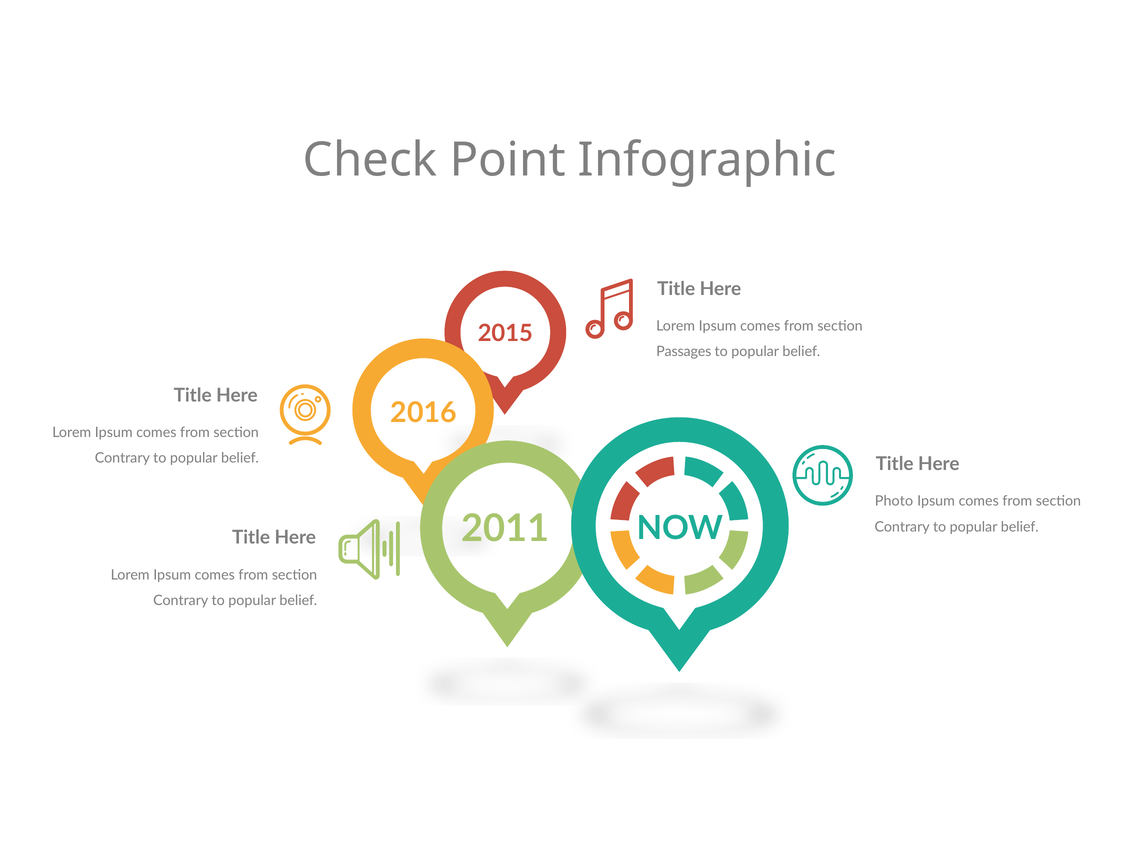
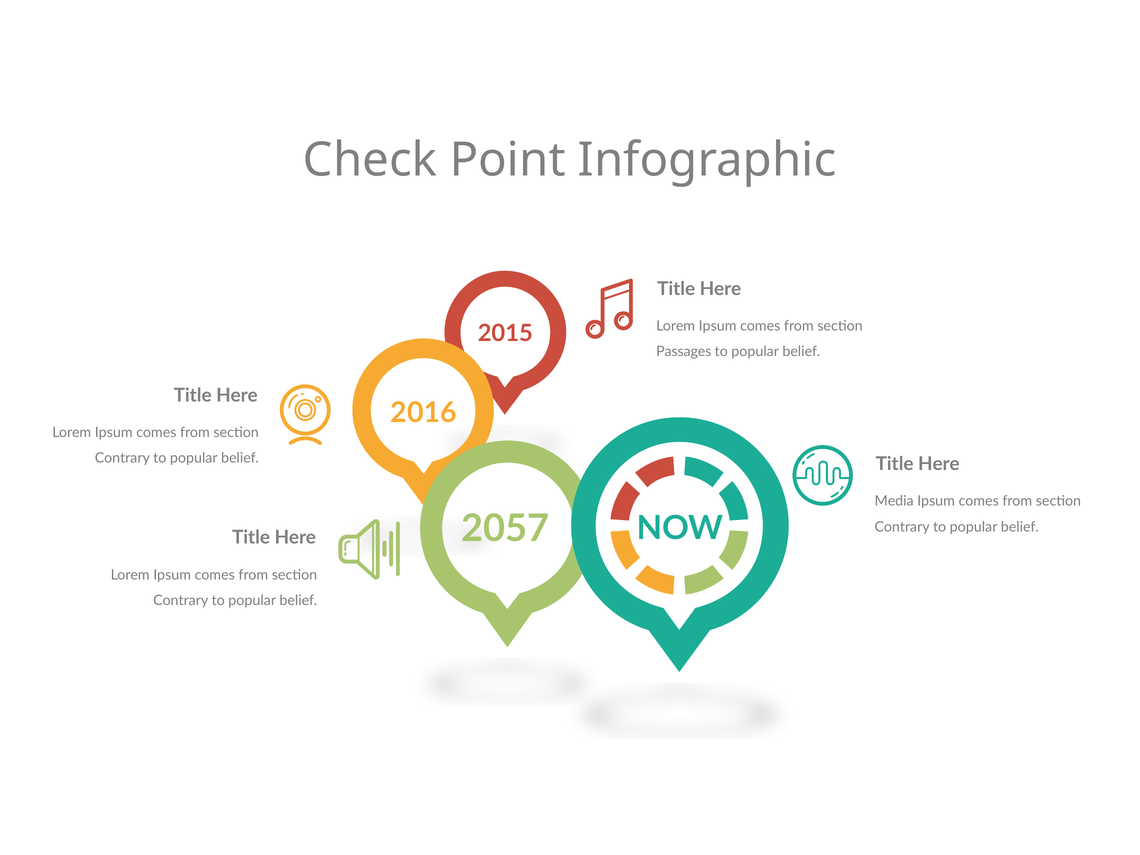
Photo: Photo -> Media
2011: 2011 -> 2057
